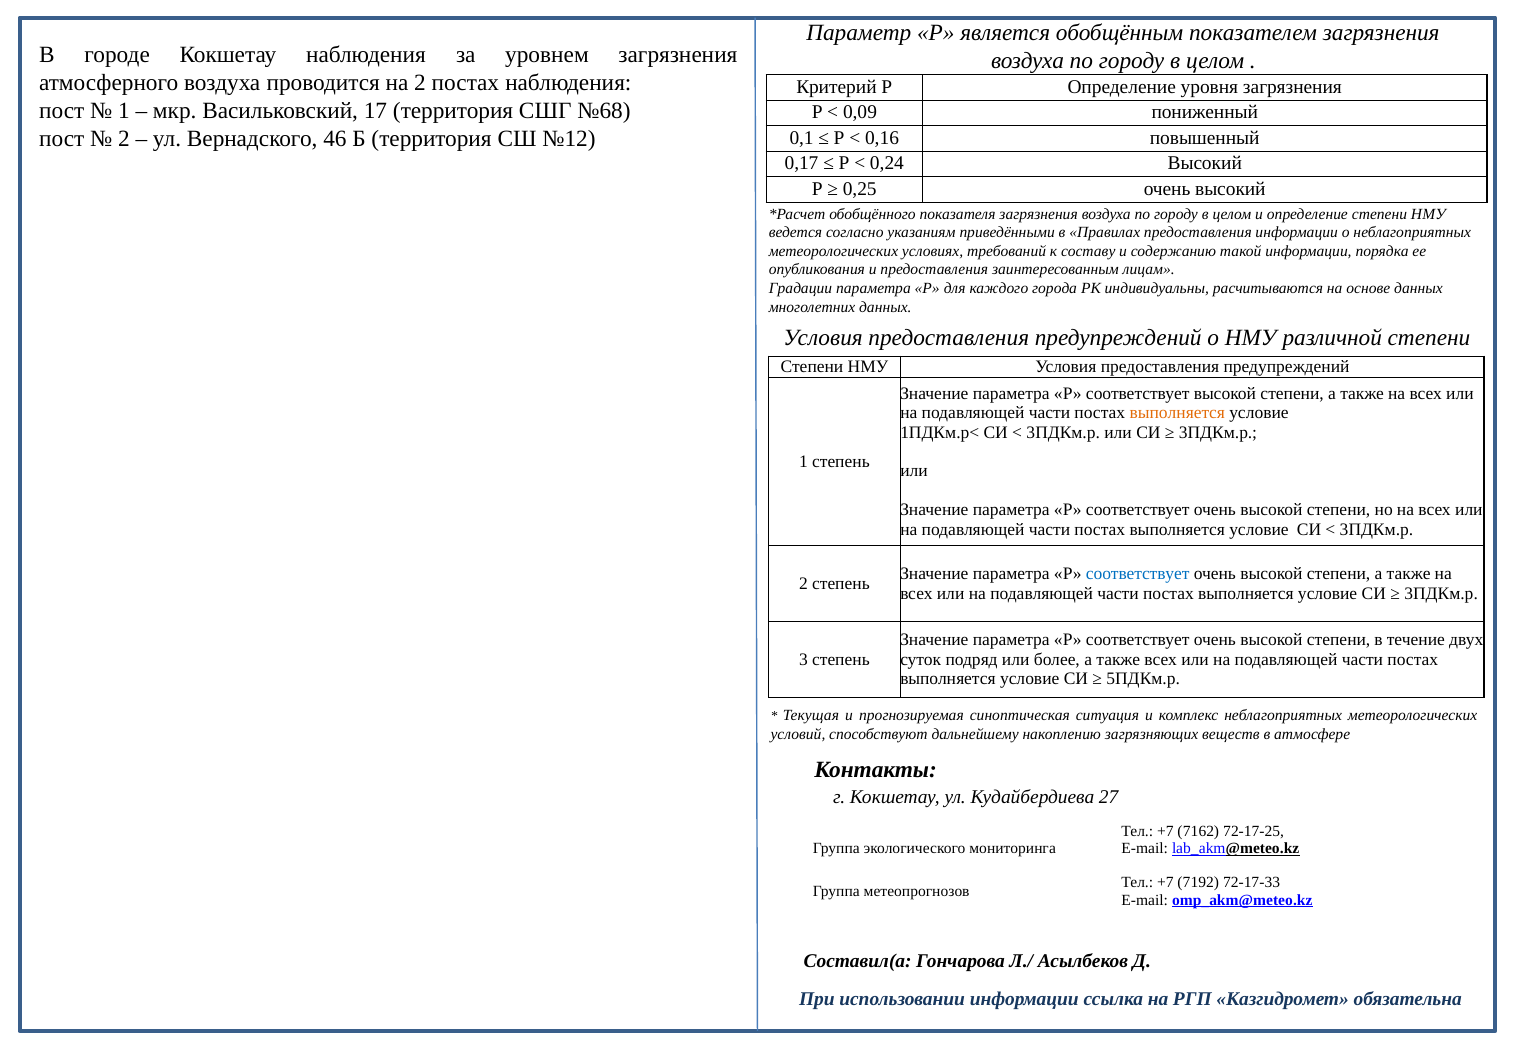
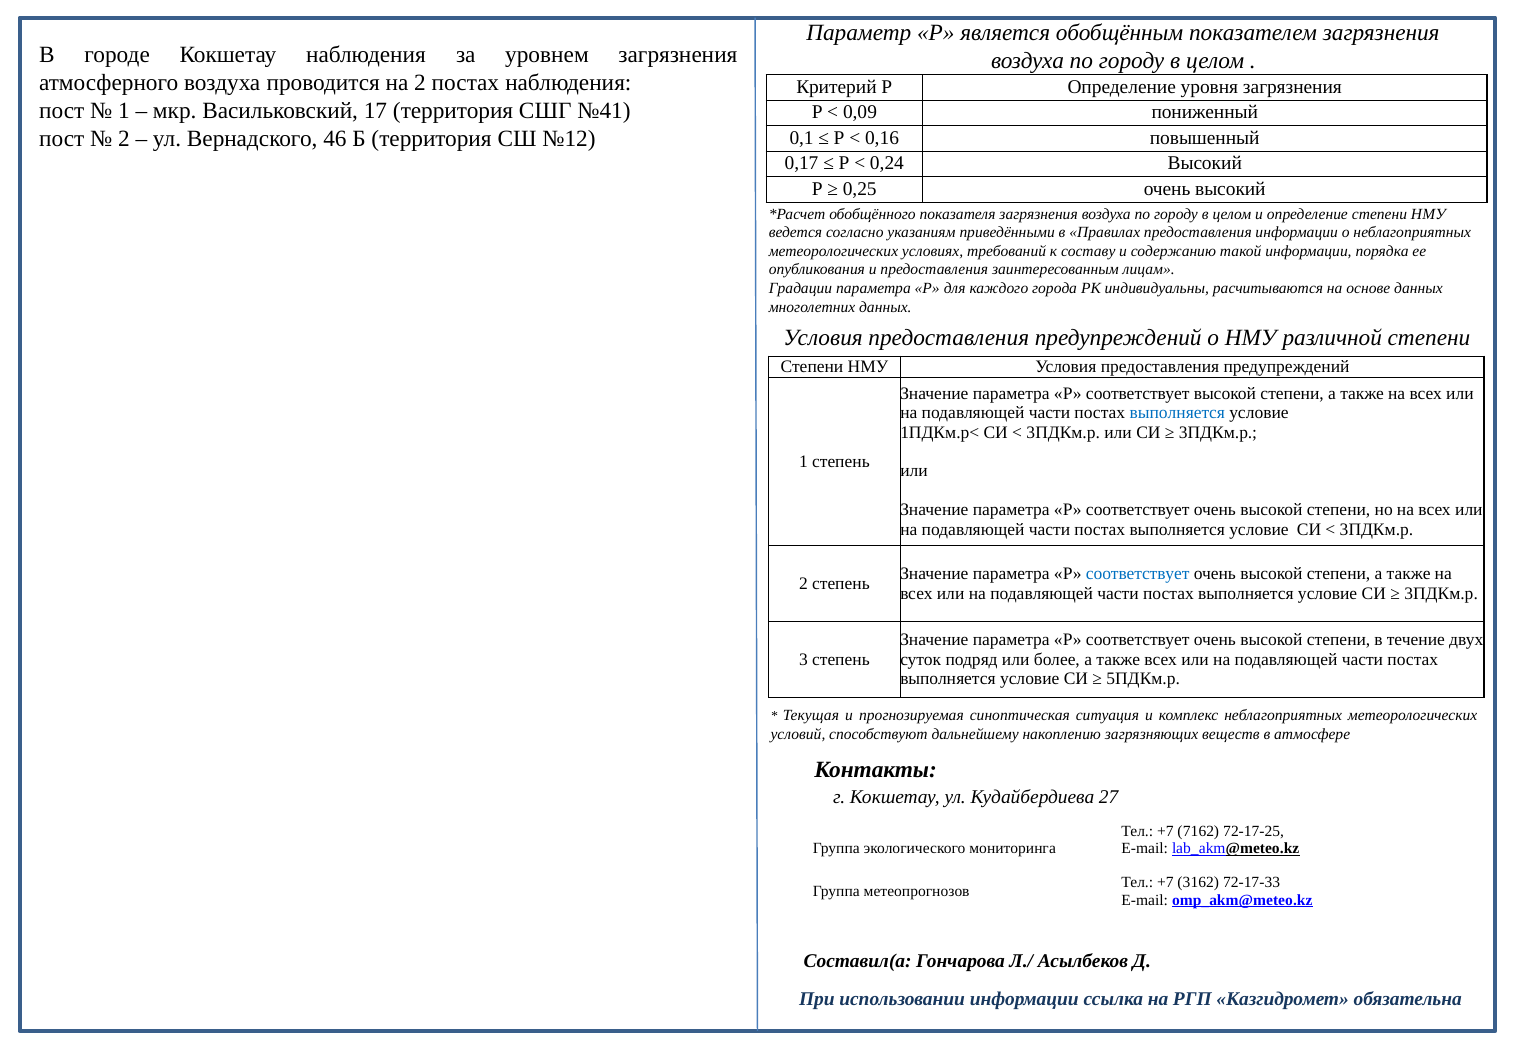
№68: №68 -> №41
выполняется at (1177, 413) colour: orange -> blue
7192: 7192 -> 3162
